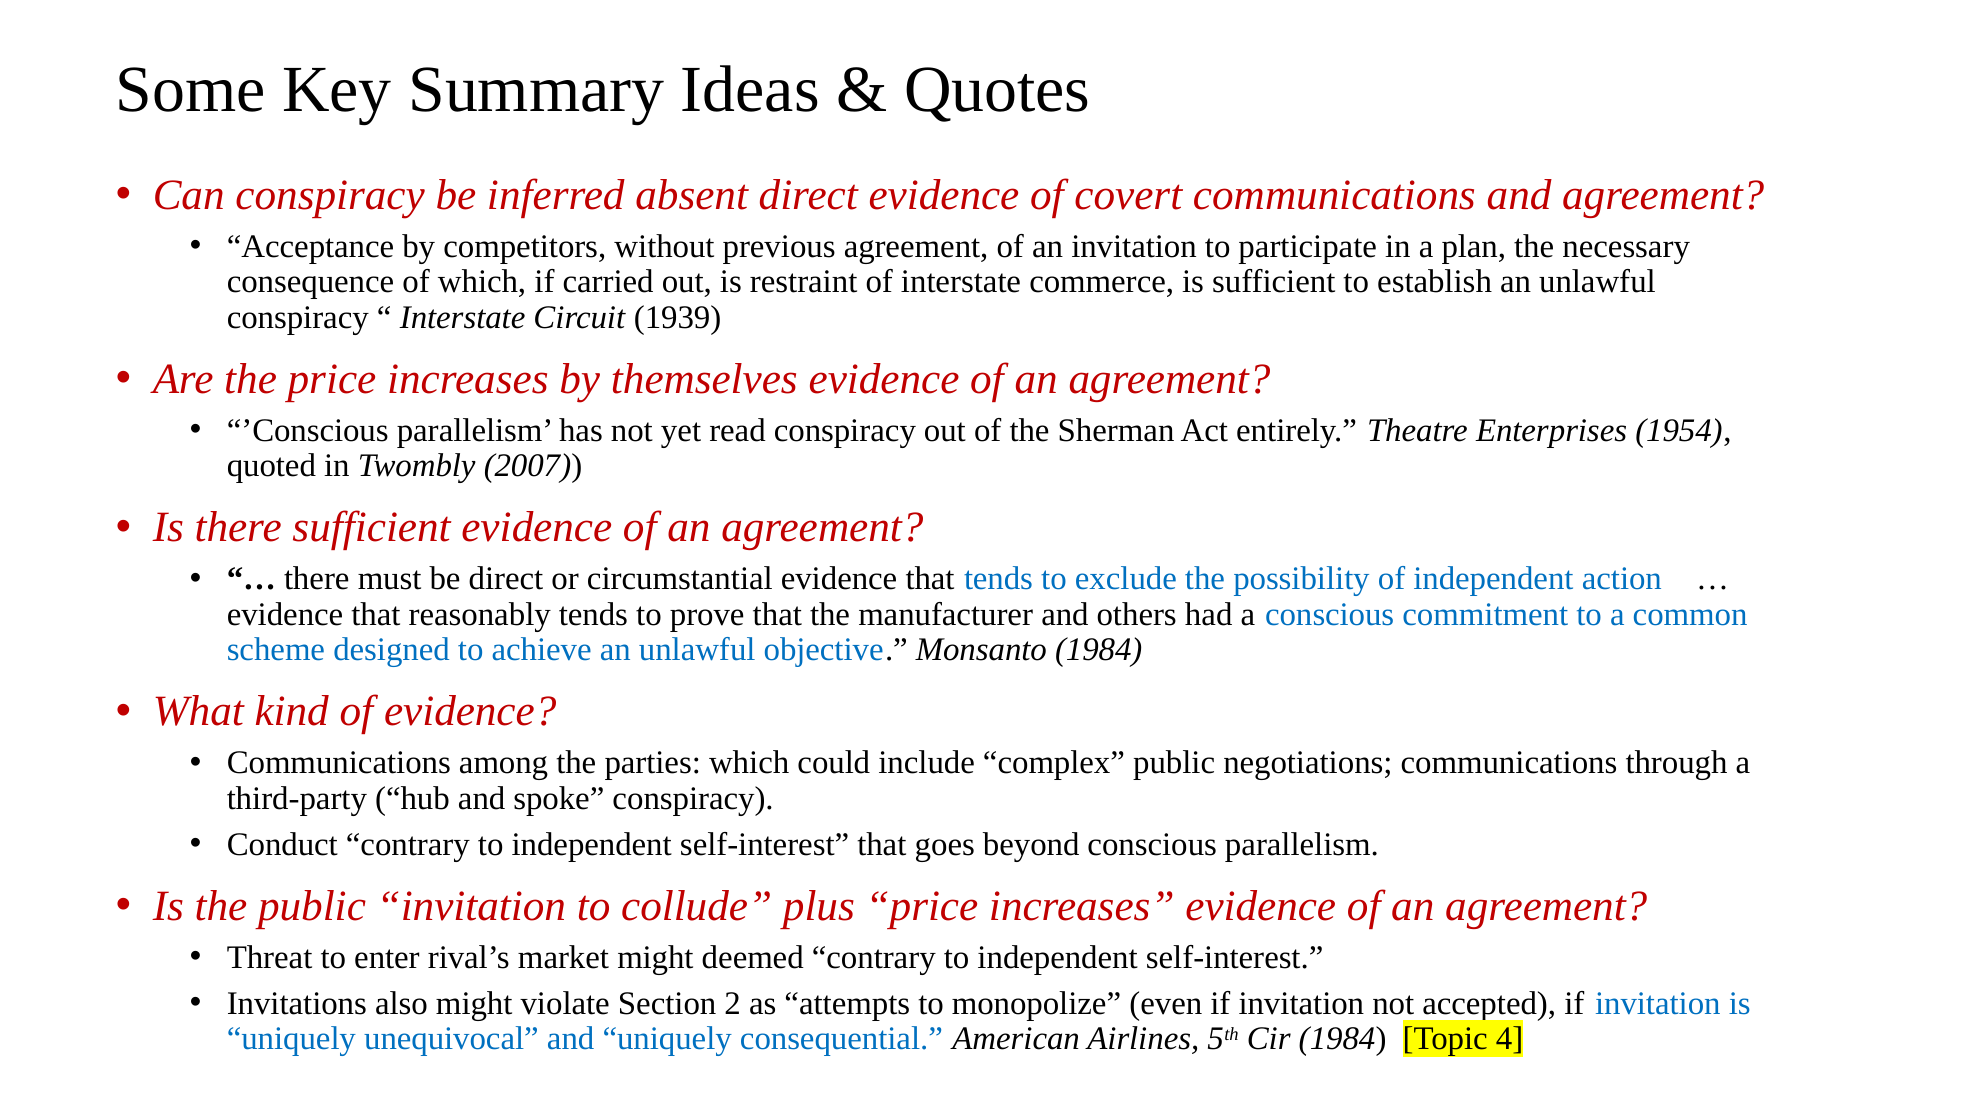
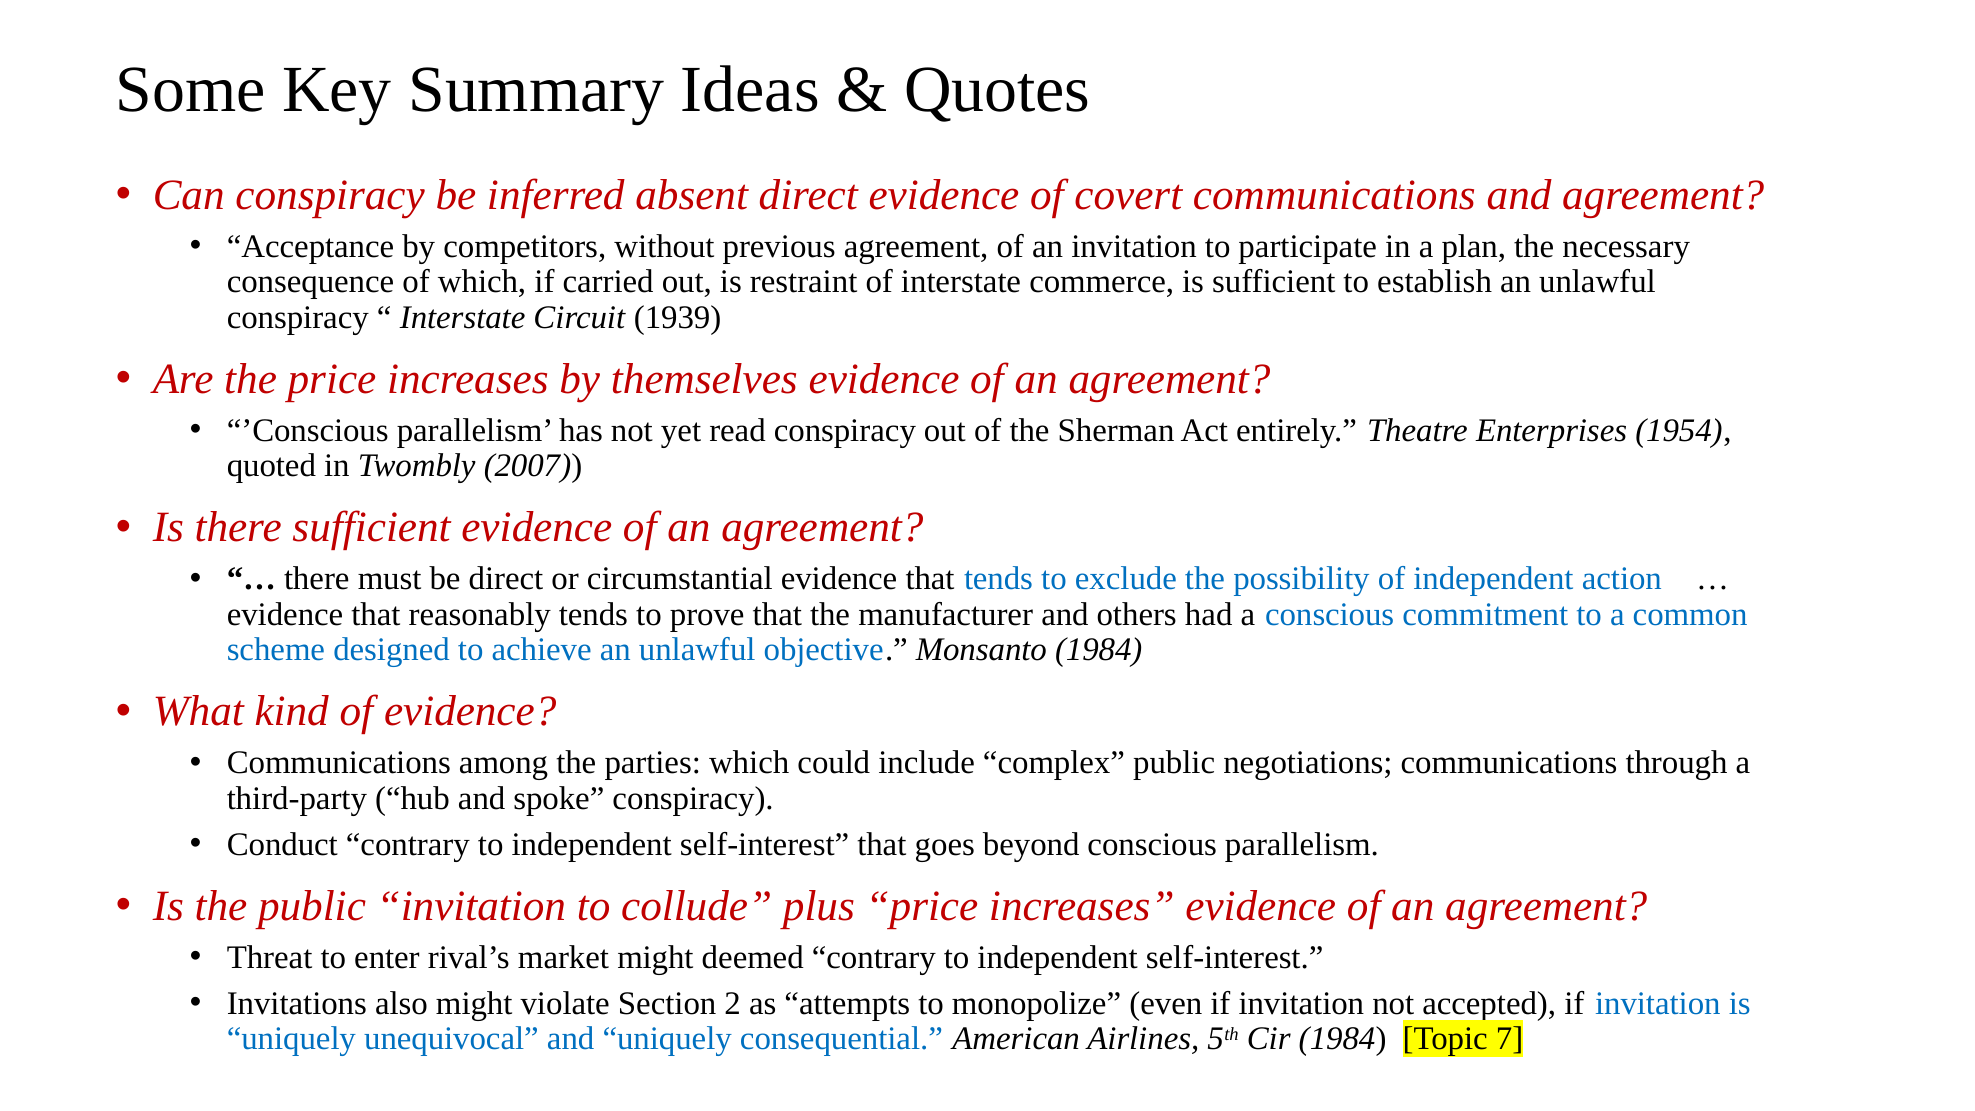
4: 4 -> 7
